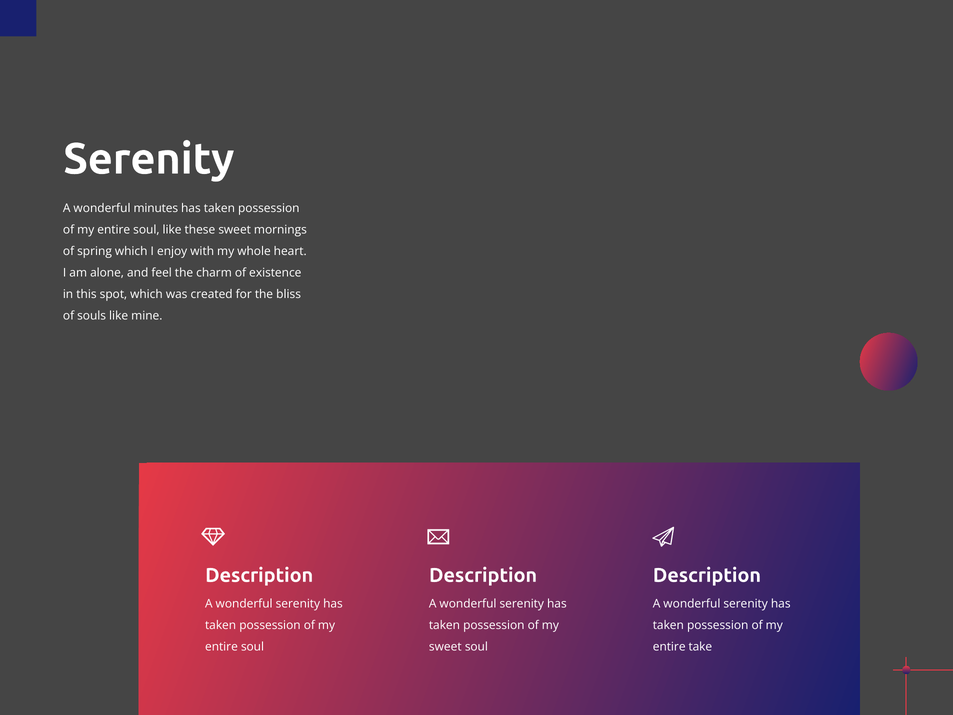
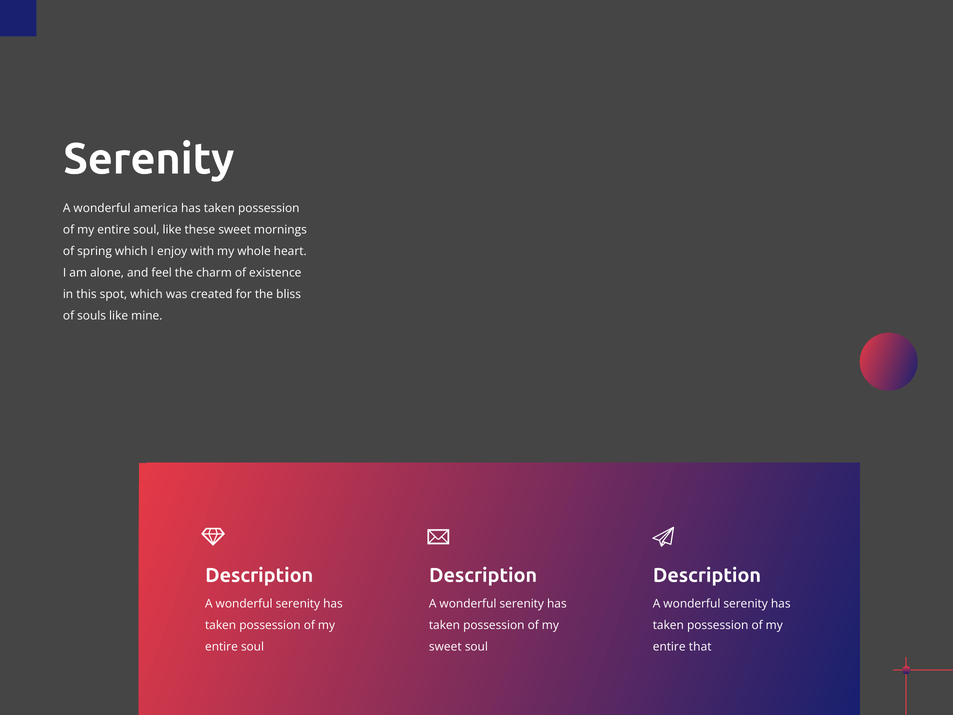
minutes: minutes -> america
take: take -> that
